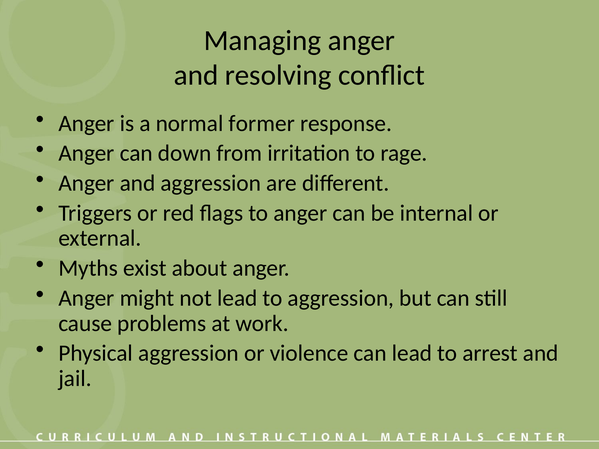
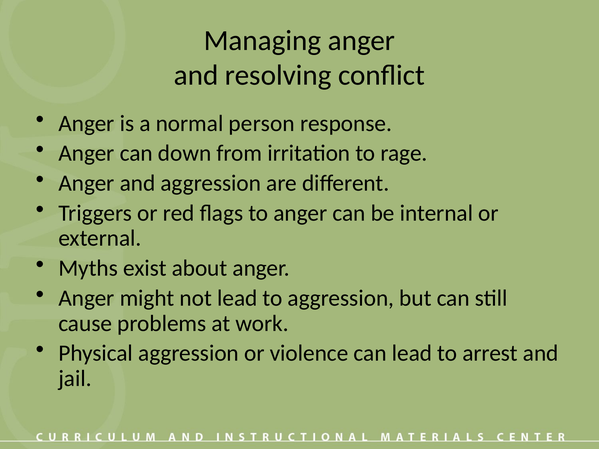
former: former -> person
